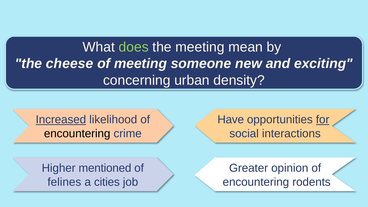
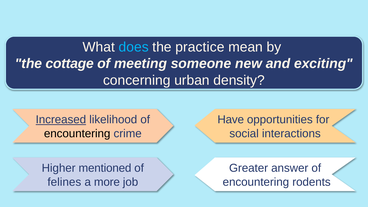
does colour: light green -> light blue
the meeting: meeting -> practice
cheese: cheese -> cottage
for underline: present -> none
opinion: opinion -> answer
cities: cities -> more
